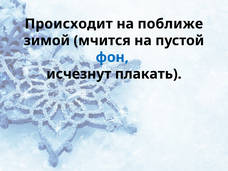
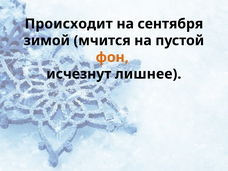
поближе: поближе -> сентября
фон colour: blue -> orange
плакать: плакать -> лишнее
